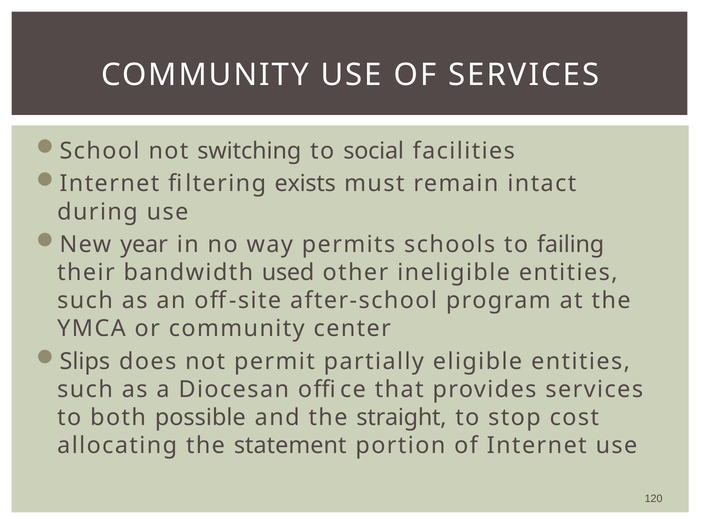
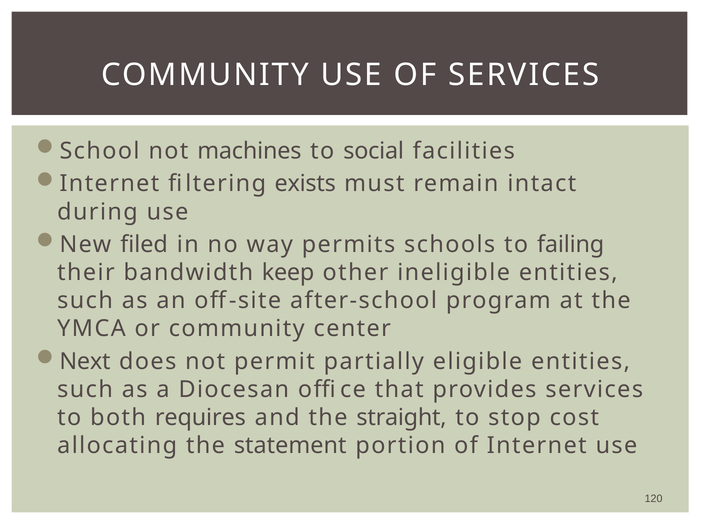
switching: switching -> machines
year: year -> filed
used: used -> keep
Slips: Slips -> Next
possible: possible -> requires
